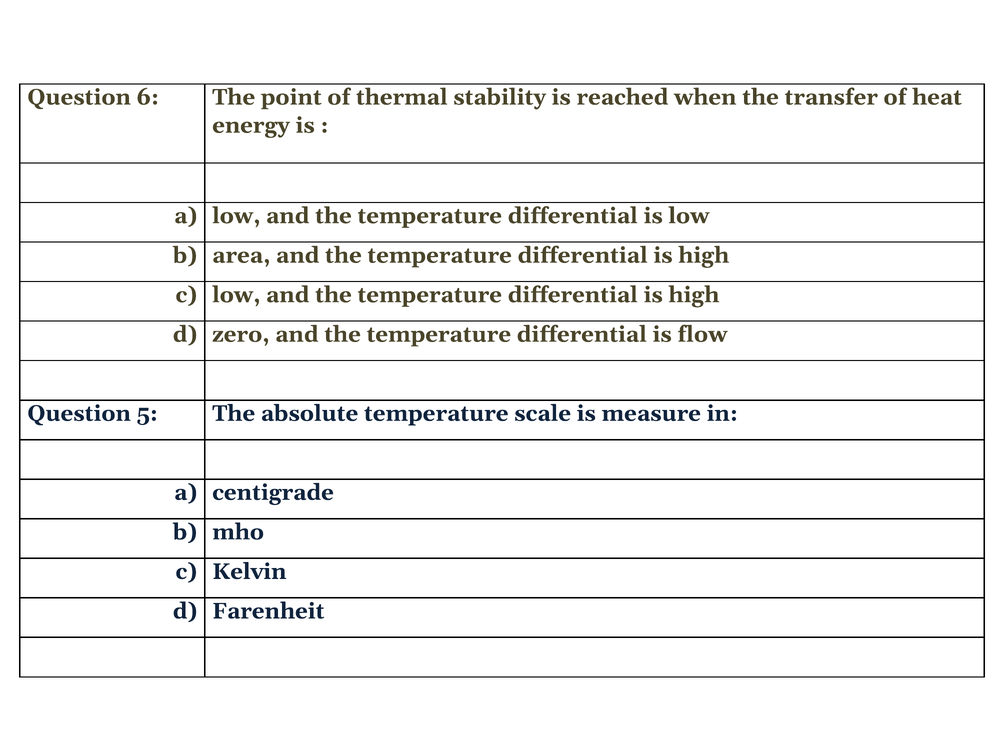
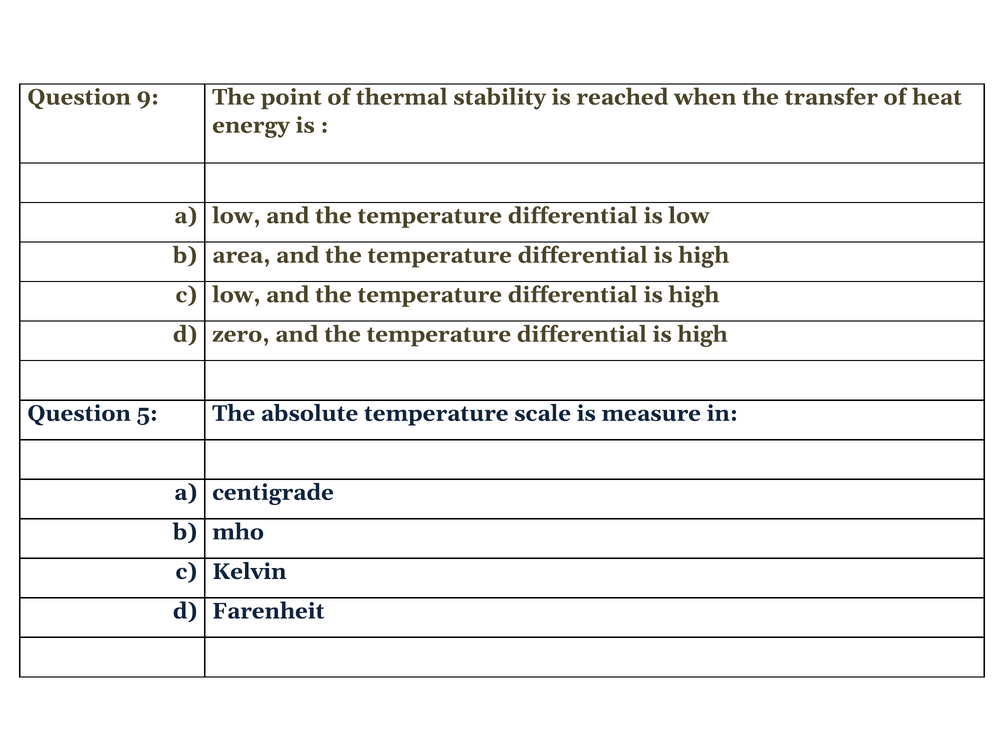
6: 6 -> 9
flow at (702, 334): flow -> high
